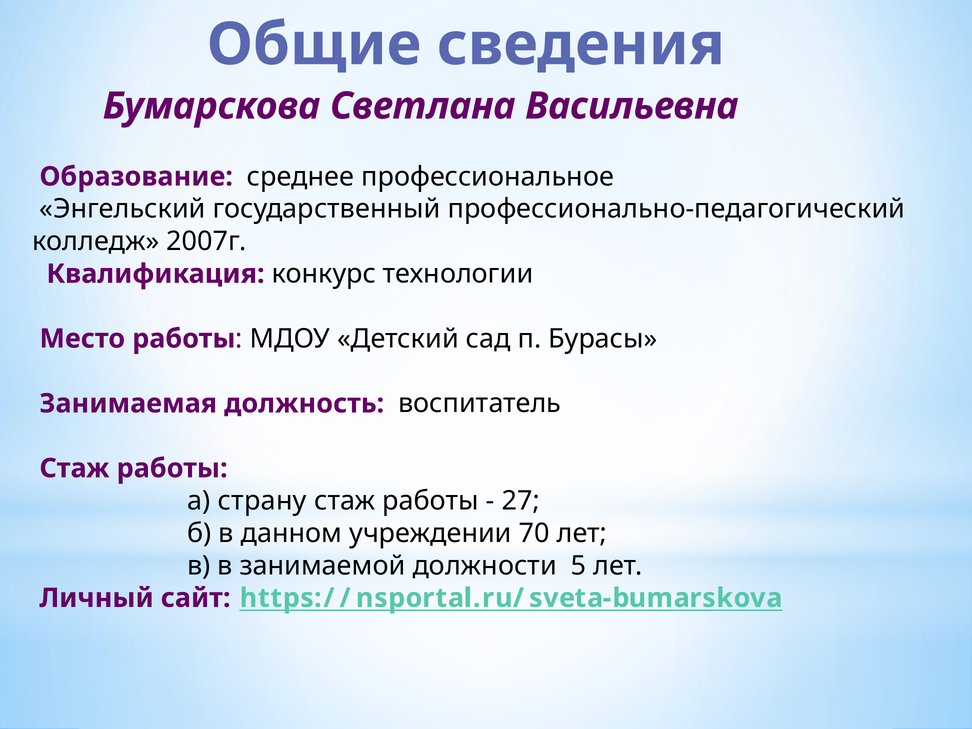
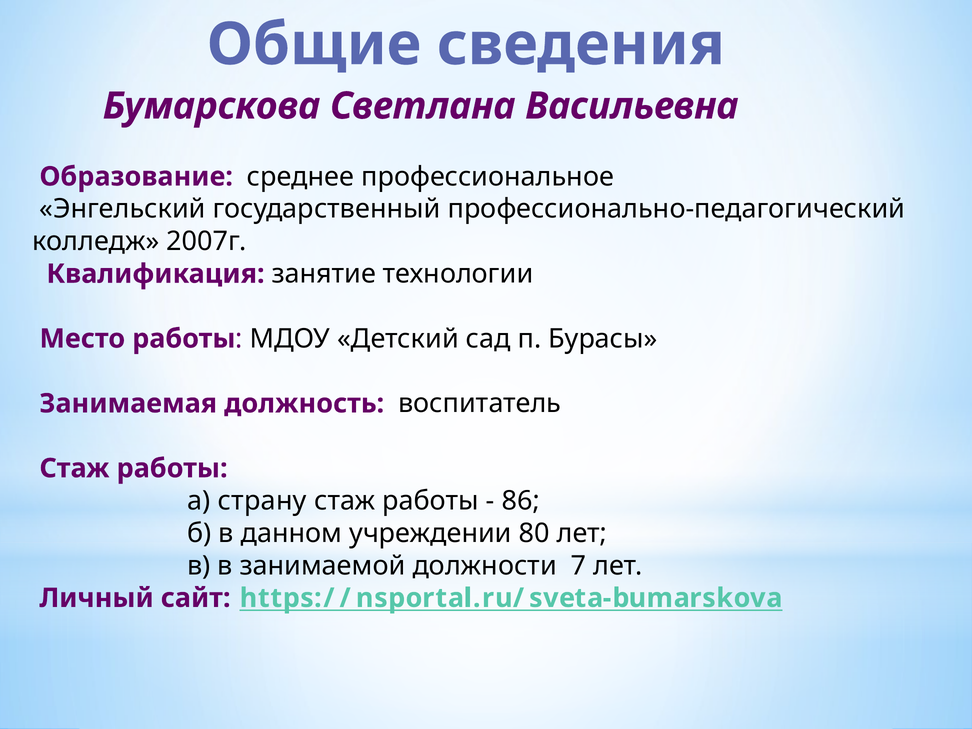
конкурс: конкурс -> занятие
27: 27 -> 86
70: 70 -> 80
5: 5 -> 7
